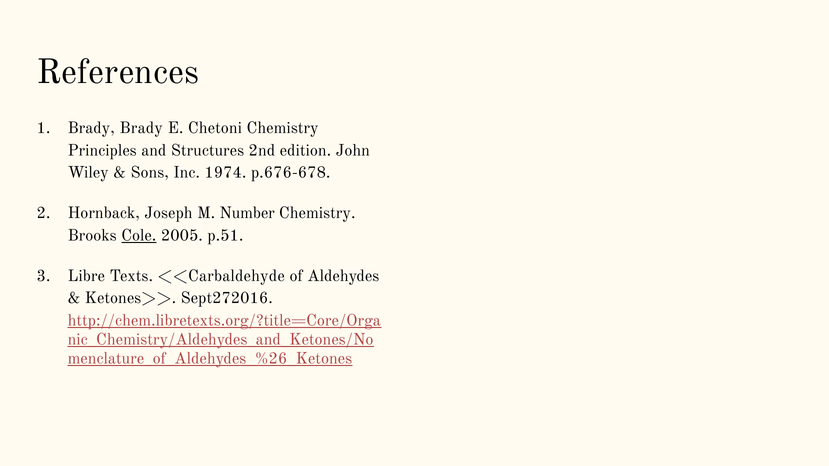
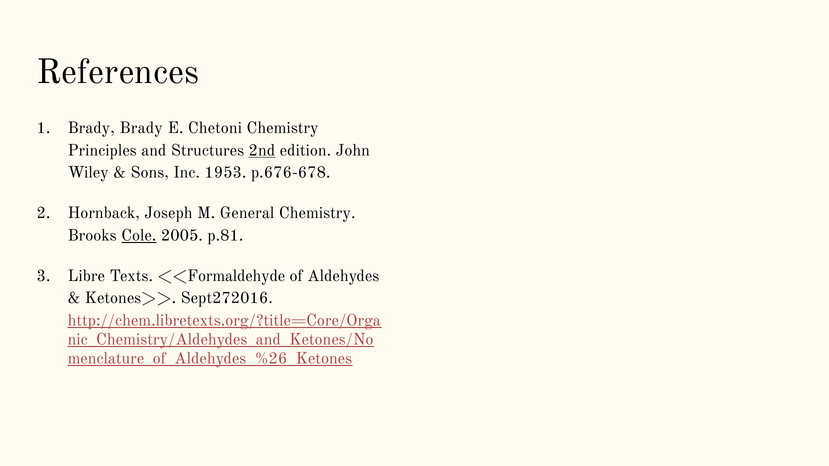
2nd underline: none -> present
1974: 1974 -> 1953
Number: Number -> General
p.51: p.51 -> p.81
<<Carbaldehyde: <<Carbaldehyde -> <<Formaldehyde
